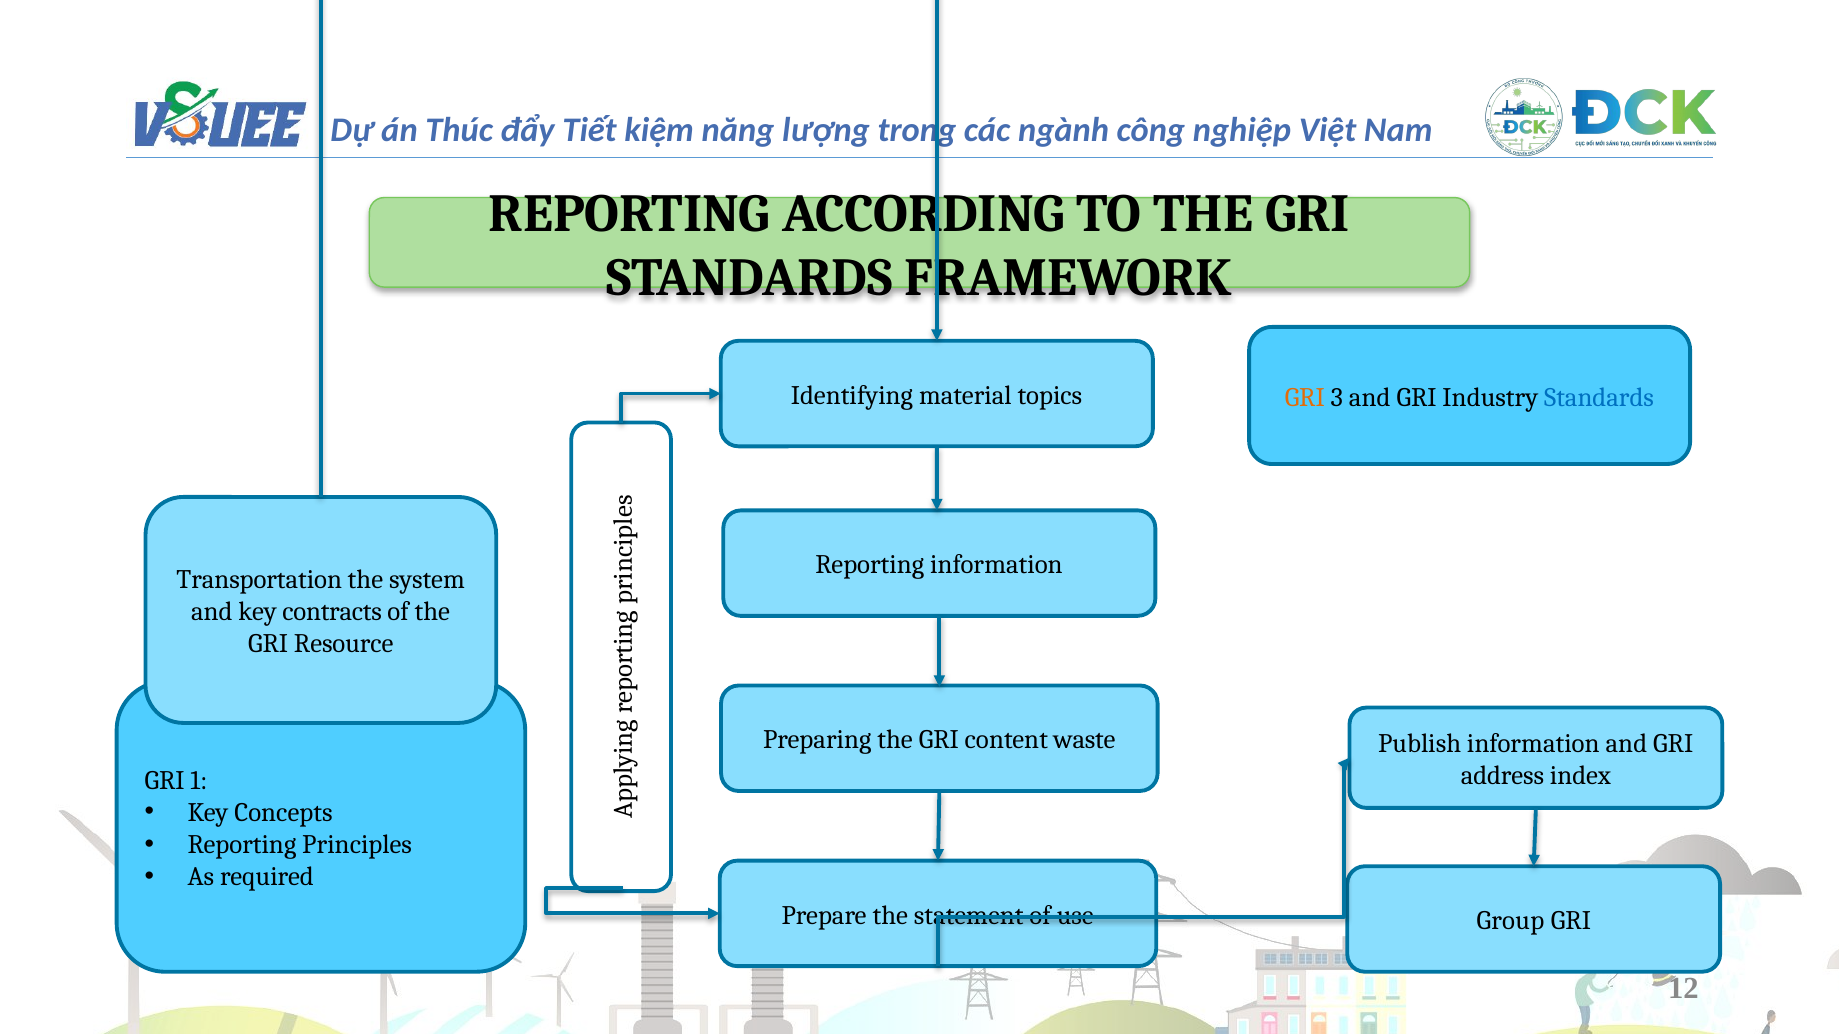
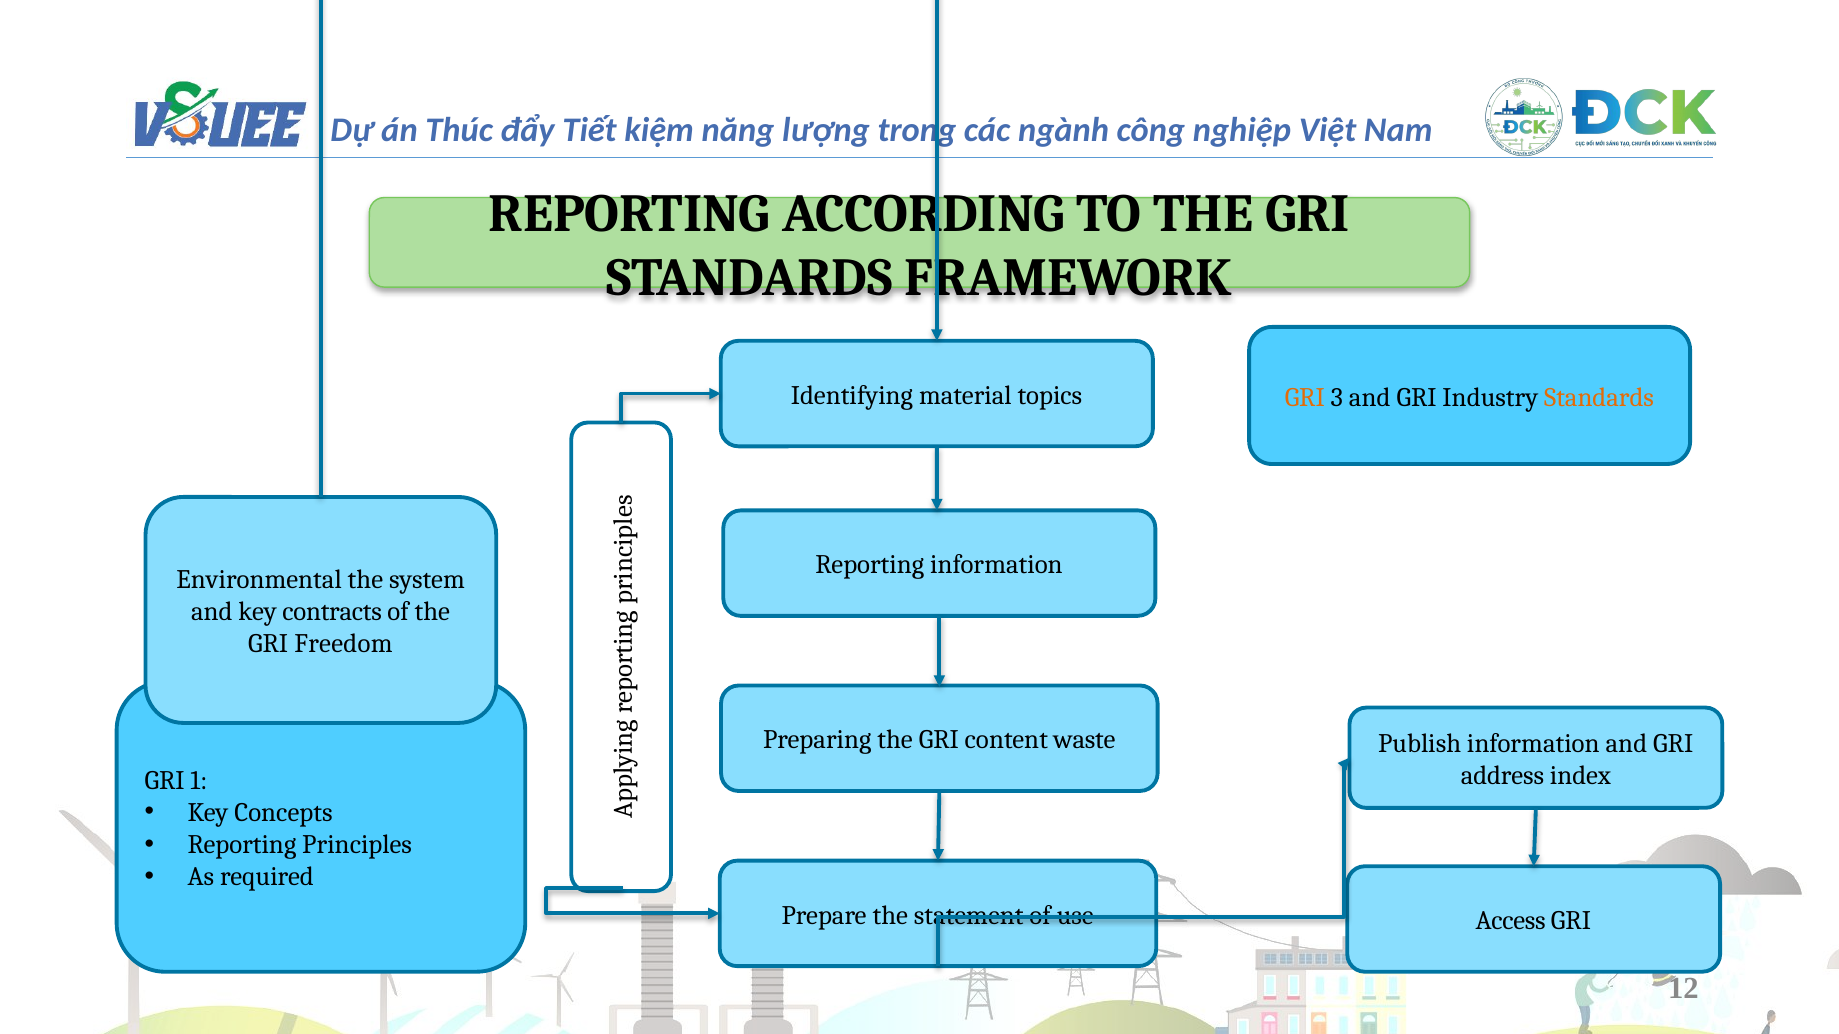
Standards at (1599, 397) colour: blue -> orange
Transportation: Transportation -> Environmental
Resource: Resource -> Freedom
Group: Group -> Access
